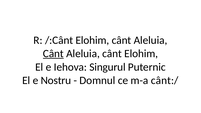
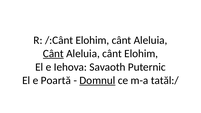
Singurul: Singurul -> Savaoth
Nostru: Nostru -> Poartă
Domnul underline: none -> present
cânt:/: cânt:/ -> tatăl:/
